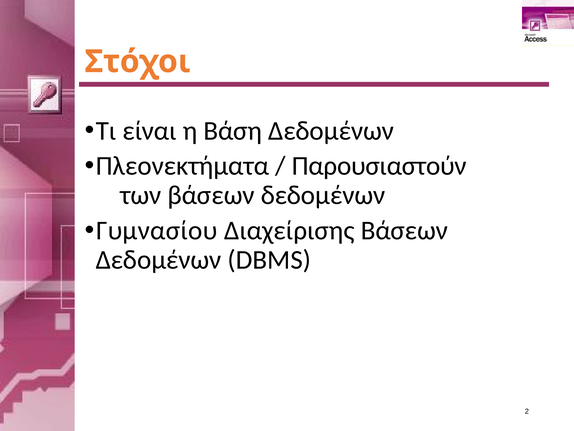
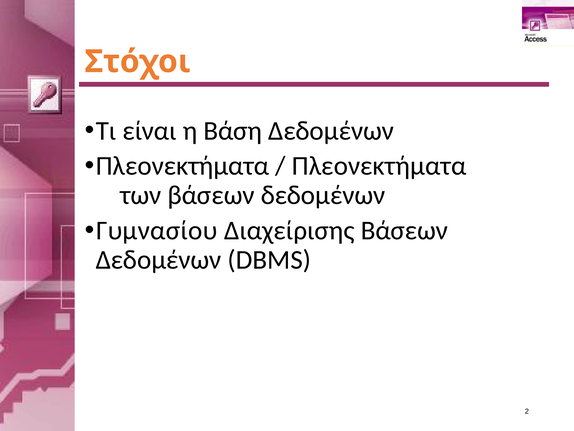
Παρουσιαστούν at (379, 166): Παρουσιαστούν -> Πλεονεκτήματα
